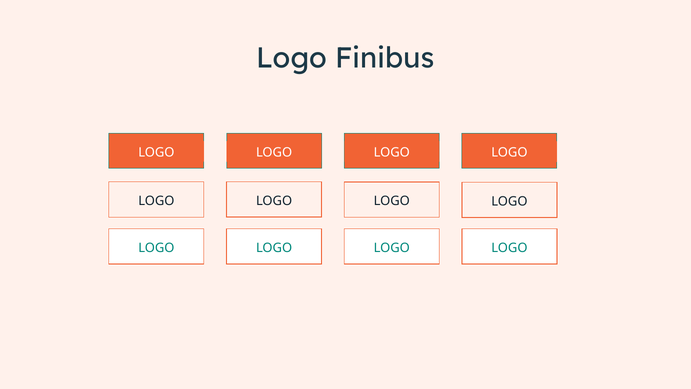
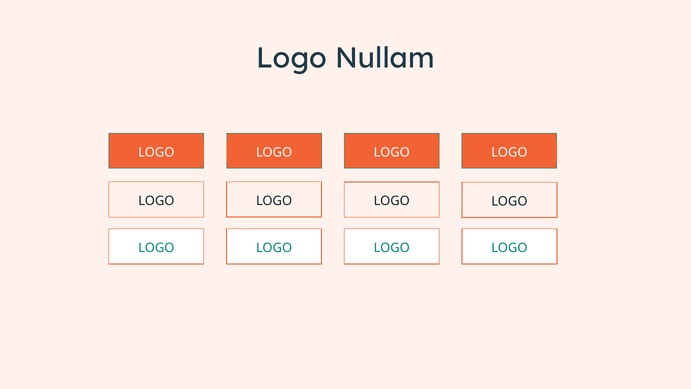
Finibus: Finibus -> Nullam
